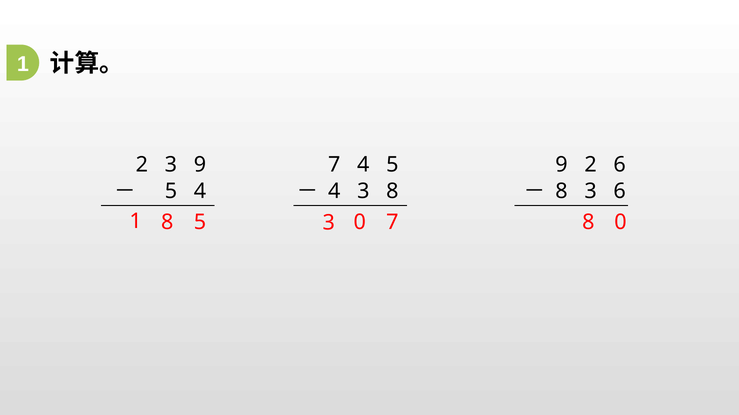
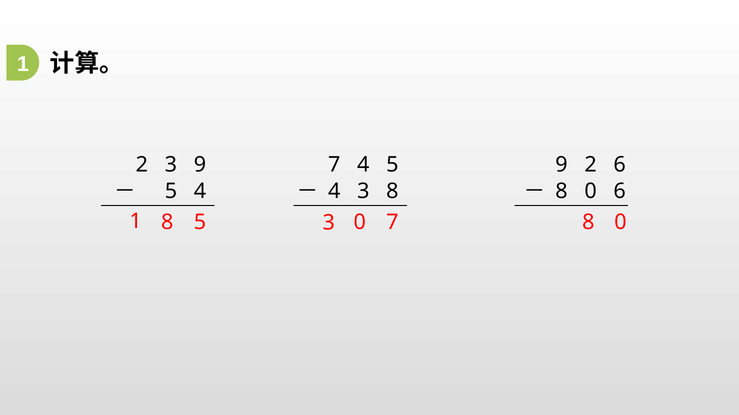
8 3: 3 -> 0
